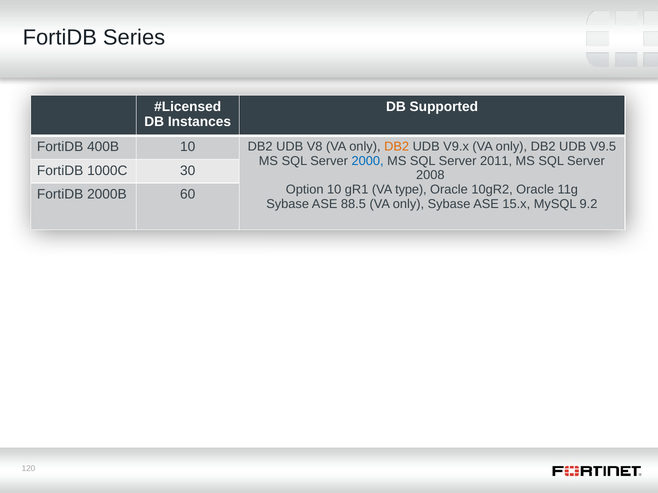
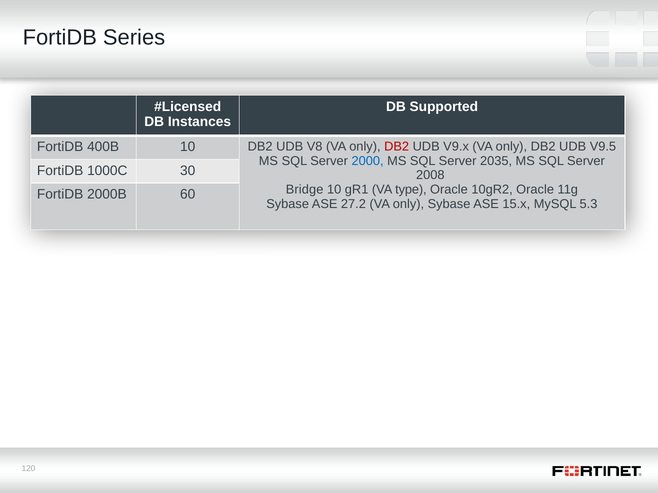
DB2 at (397, 147) colour: orange -> red
2011: 2011 -> 2035
Option: Option -> Bridge
88.5: 88.5 -> 27.2
9.2: 9.2 -> 5.3
